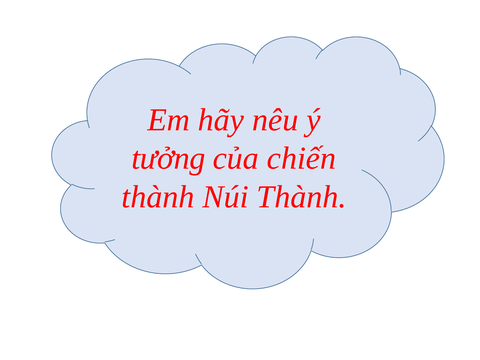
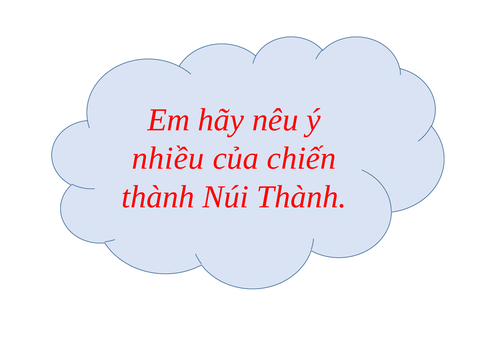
tưởng: tưởng -> nhiều
